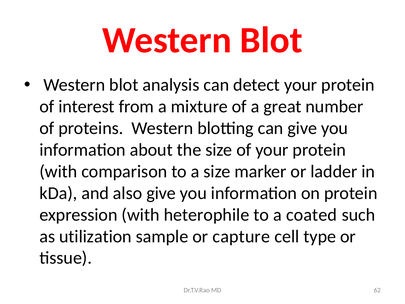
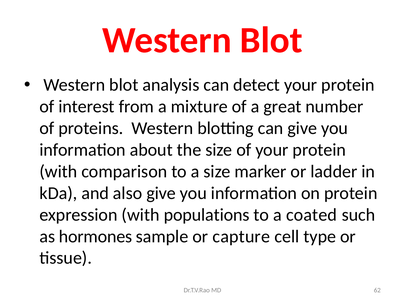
heterophile: heterophile -> populations
utilization: utilization -> hormones
